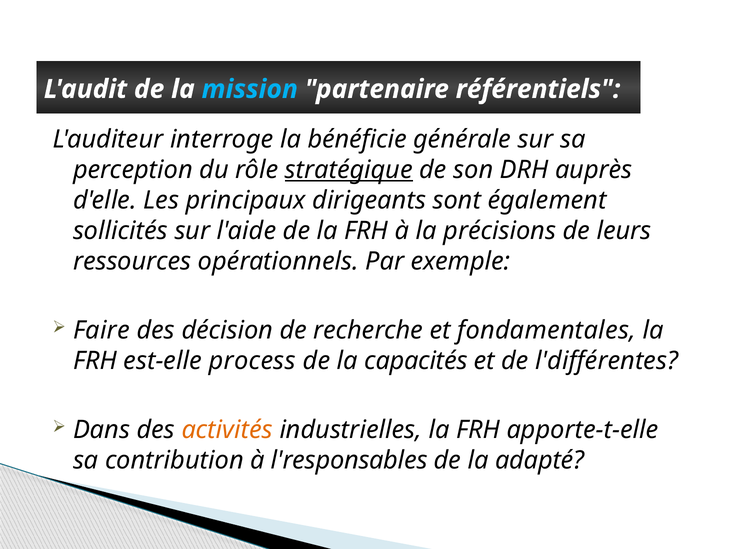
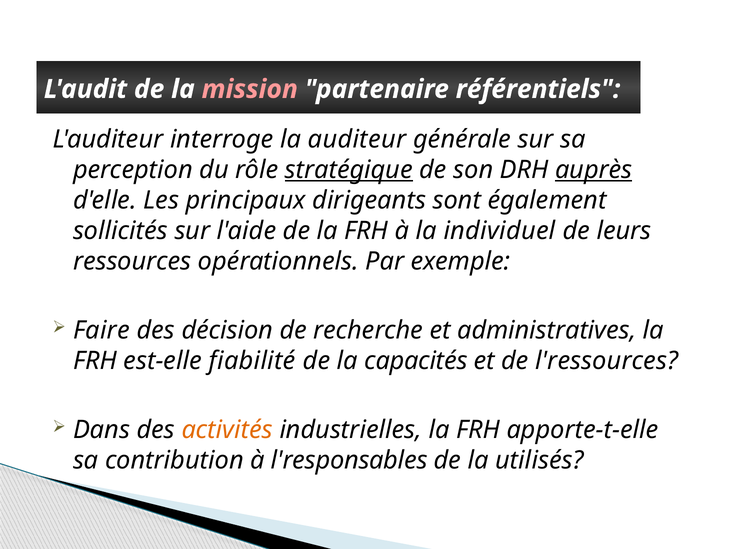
mission colour: light blue -> pink
bénéficie: bénéficie -> auditeur
auprès underline: none -> present
précisions: précisions -> individuel
fondamentales: fondamentales -> administratives
process: process -> fiabilité
l'différentes: l'différentes -> l'ressources
adapté: adapté -> utilisés
